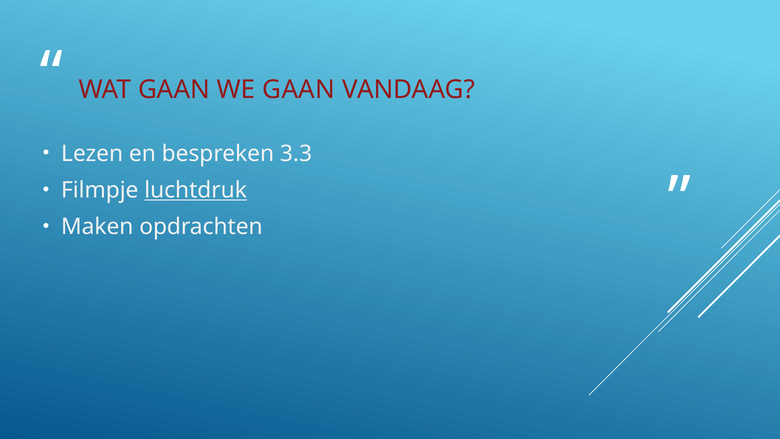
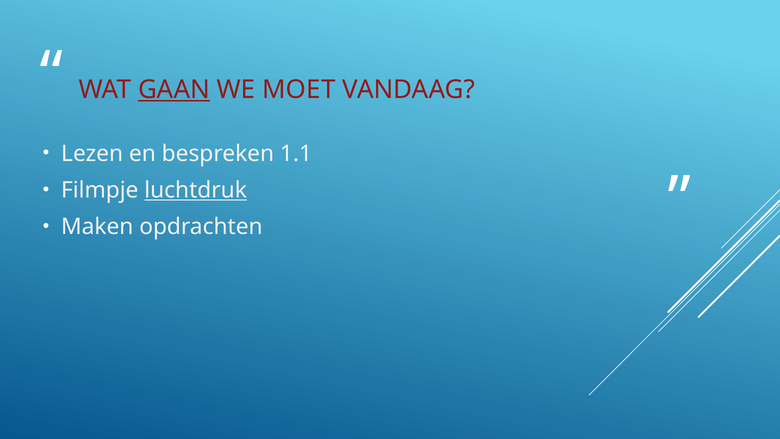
GAAN at (174, 89) underline: none -> present
WE GAAN: GAAN -> MOET
3.3: 3.3 -> 1.1
